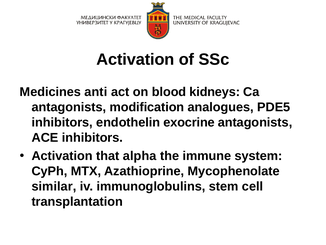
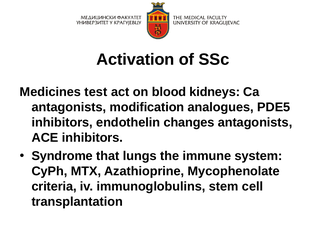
anti: anti -> test
exocrine: exocrine -> changes
Activation at (62, 156): Activation -> Syndrome
alpha: alpha -> lungs
similar: similar -> criteria
